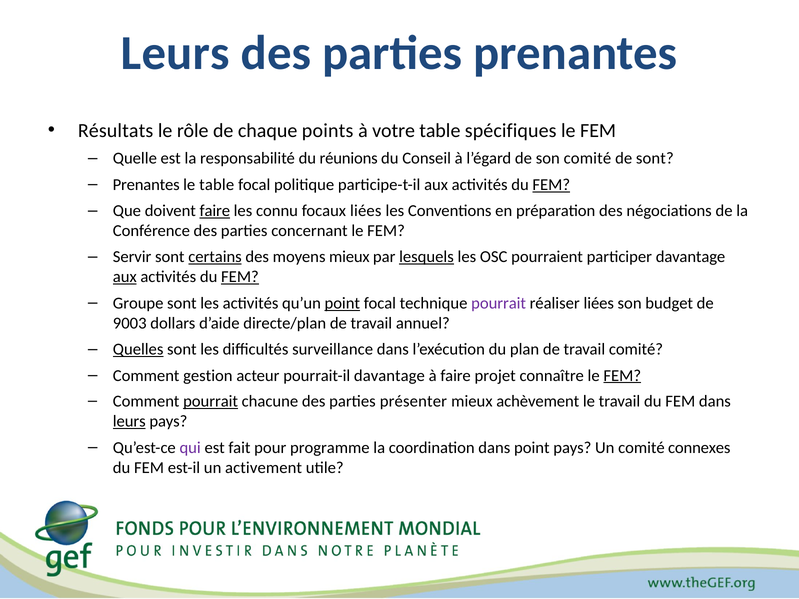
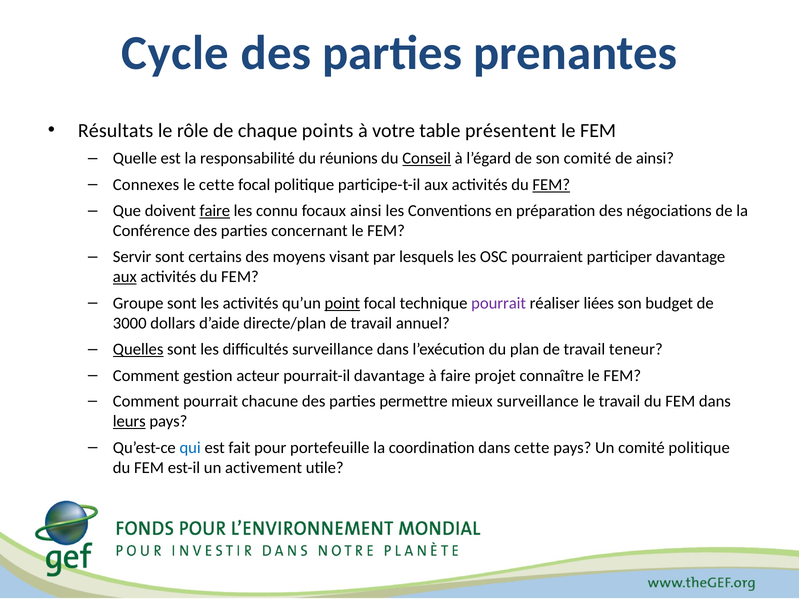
Leurs at (175, 53): Leurs -> Cycle
spécifiques: spécifiques -> présentent
Conseil underline: none -> present
de sont: sont -> ainsi
Prenantes at (146, 185): Prenantes -> Connexes
le table: table -> cette
focaux liées: liées -> ainsi
certains underline: present -> none
moyens mieux: mieux -> visant
lesquels underline: present -> none
FEM at (240, 277) underline: present -> none
9003: 9003 -> 3000
travail comité: comité -> teneur
FEM at (622, 376) underline: present -> none
pourrait at (211, 402) underline: present -> none
présenter: présenter -> permettre
mieux achèvement: achèvement -> surveillance
qui colour: purple -> blue
programme: programme -> portefeuille
dans point: point -> cette
comité connexes: connexes -> politique
